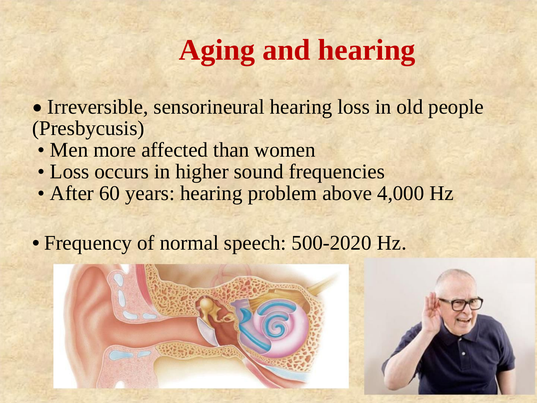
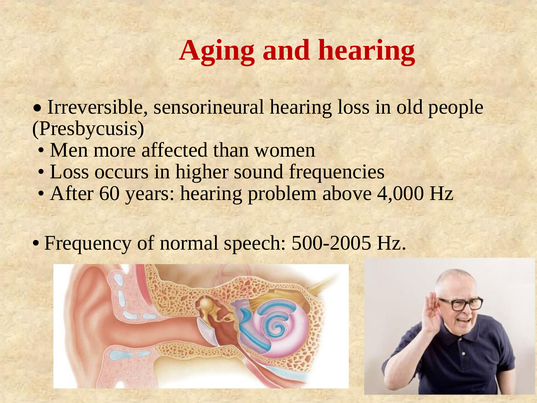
500-2020: 500-2020 -> 500-2005
